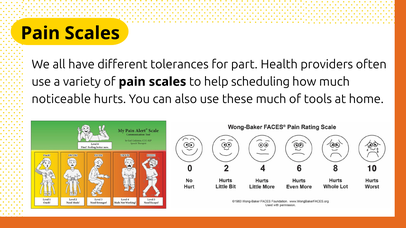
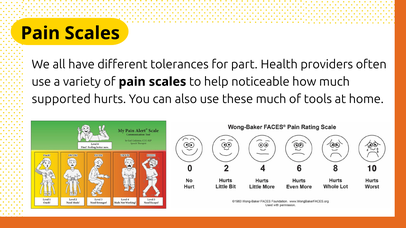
scheduling: scheduling -> noticeable
noticeable: noticeable -> supported
